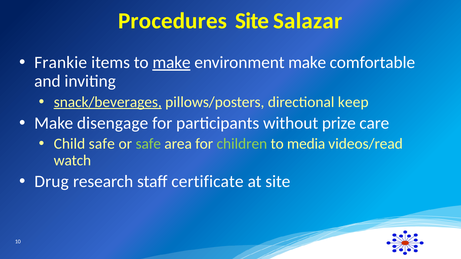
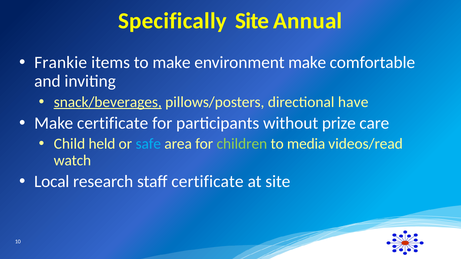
Procedures: Procedures -> Specifically
Salazar: Salazar -> Annual
make at (172, 63) underline: present -> none
keep: keep -> have
Make disengage: disengage -> certificate
Child safe: safe -> held
safe at (148, 144) colour: light green -> light blue
Drug: Drug -> Local
